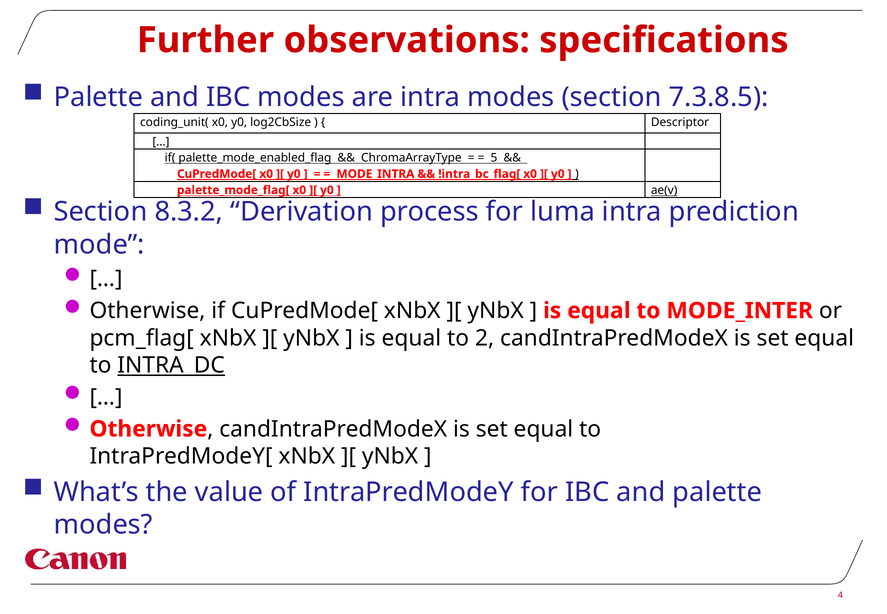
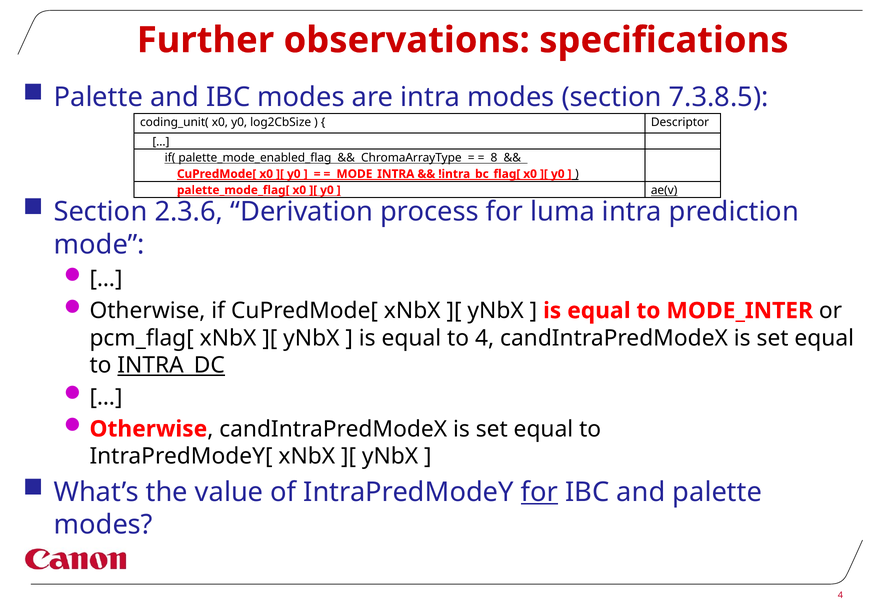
5: 5 -> 8
8.3.2: 8.3.2 -> 2.3.6
to 2: 2 -> 4
for at (539, 492) underline: none -> present
